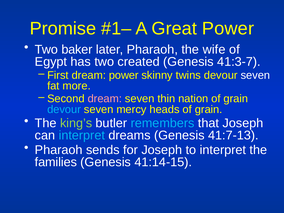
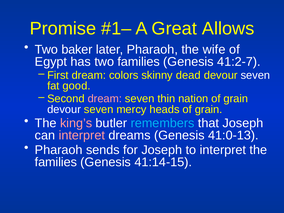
Great Power: Power -> Allows
two created: created -> families
41:3-7: 41:3-7 -> 41:2-7
dream power: power -> colors
twins: twins -> dead
more: more -> good
devour at (64, 109) colour: light blue -> white
king’s colour: light green -> pink
interpret at (82, 135) colour: light blue -> pink
41:7-13: 41:7-13 -> 41:0-13
